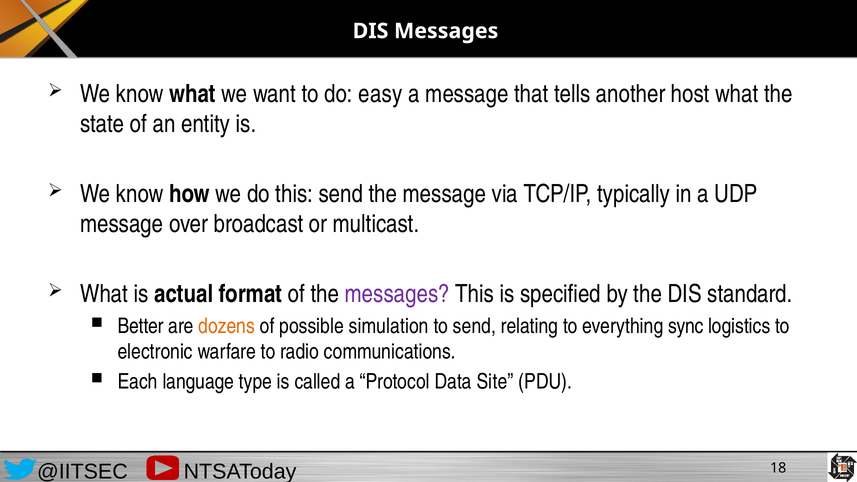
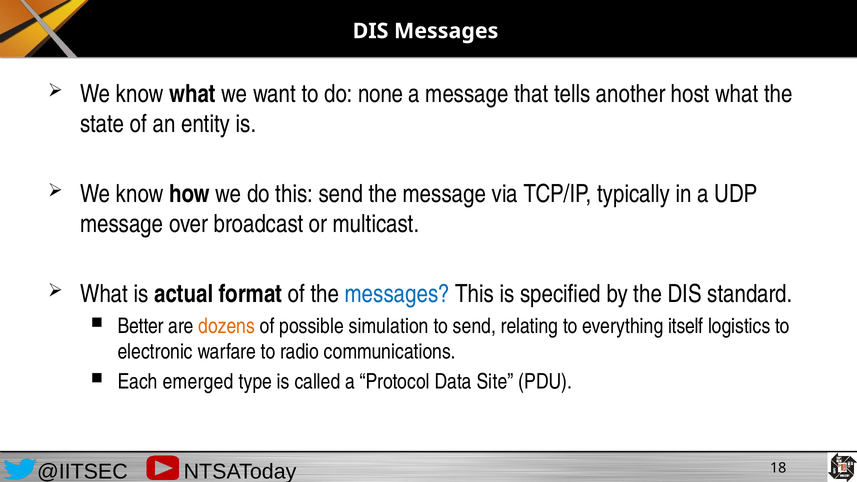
easy: easy -> none
messages at (397, 294) colour: purple -> blue
sync: sync -> itself
language: language -> emerged
